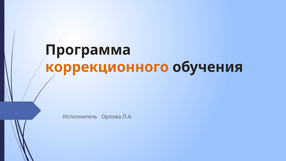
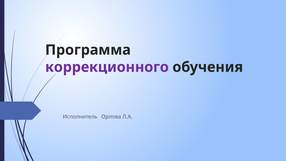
коррекционного colour: orange -> purple
